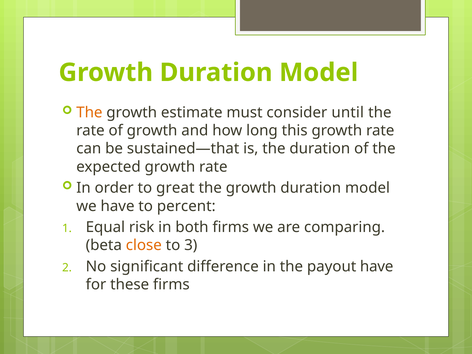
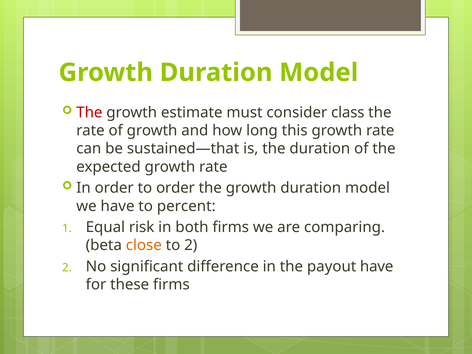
The at (89, 112) colour: orange -> red
until: until -> class
to great: great -> order
to 3: 3 -> 2
